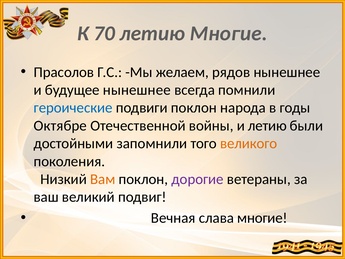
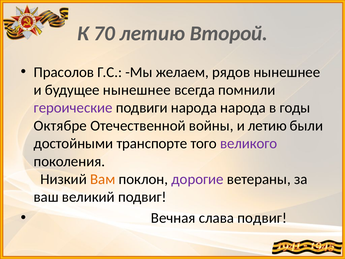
летию Многие: Многие -> Второй
героические colour: blue -> purple
подвиги поклон: поклон -> народа
запомнили: запомнили -> транспорте
великого colour: orange -> purple
слава многие: многие -> подвиг
